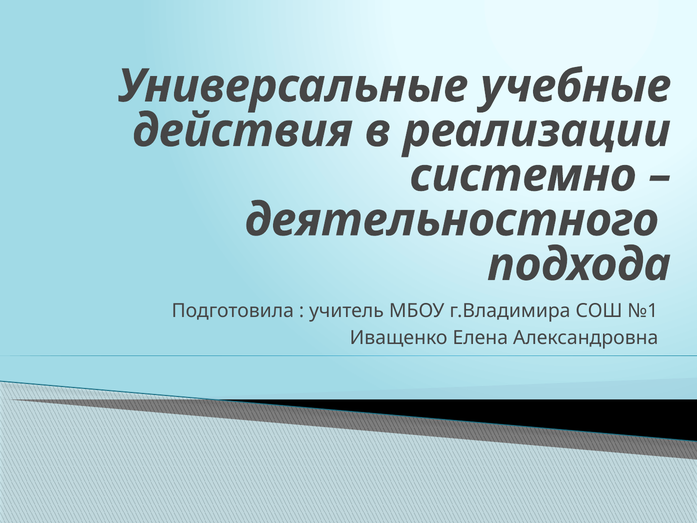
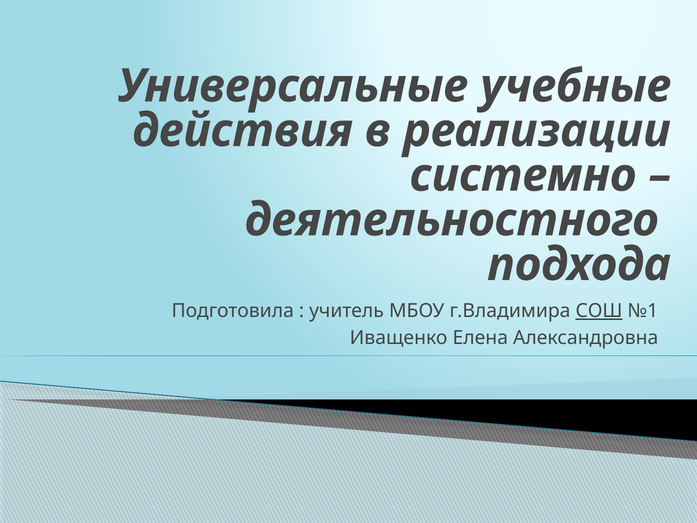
СОШ underline: none -> present
